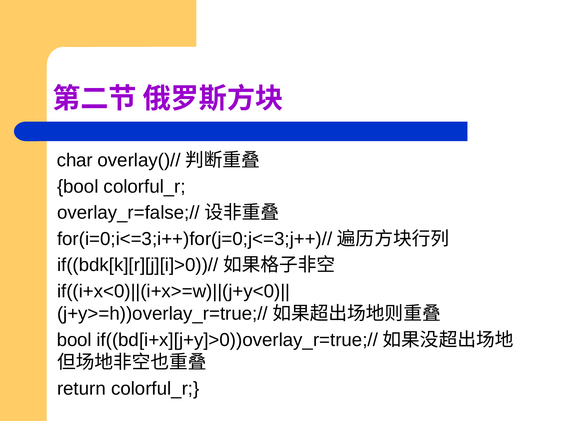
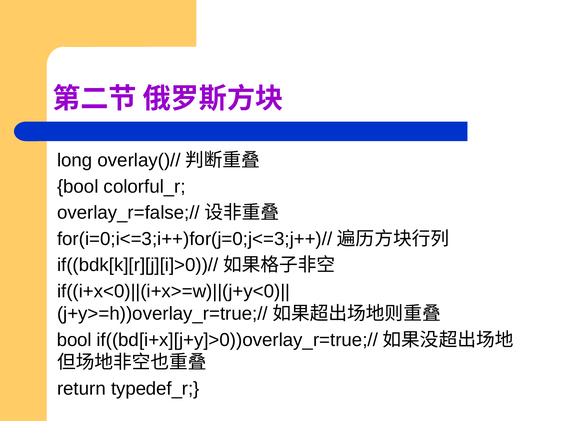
char: char -> long
return colorful_r: colorful_r -> typedef_r
